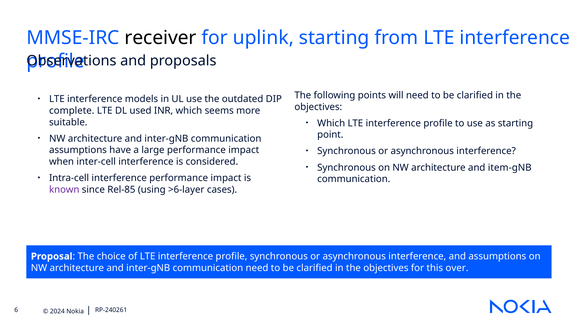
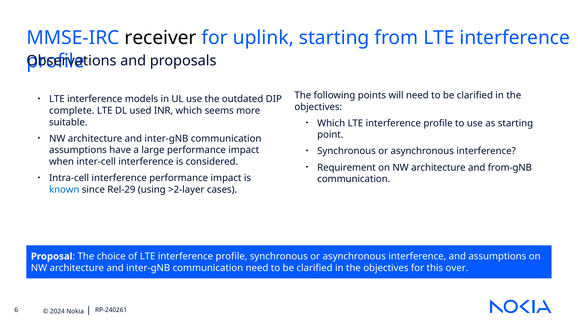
Synchronous at (346, 168): Synchronous -> Requirement
item-gNB: item-gNB -> from-gNB
known colour: purple -> blue
Rel-85: Rel-85 -> Rel-29
>6-layer: >6-layer -> >2-layer
